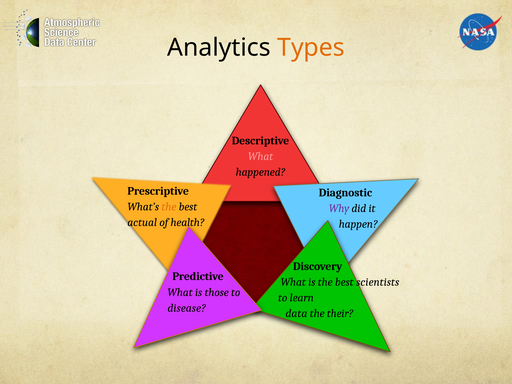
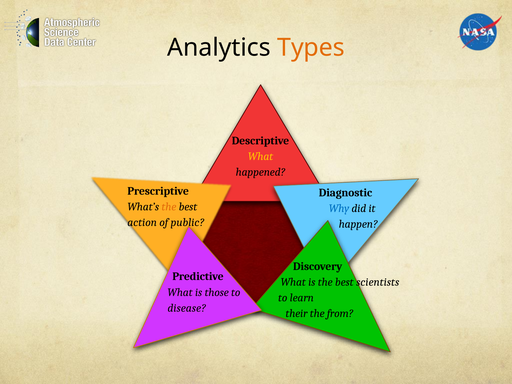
What at (260, 156) colour: pink -> yellow
Why colour: purple -> blue
actual: actual -> action
health: health -> public
data: data -> their
their: their -> from
